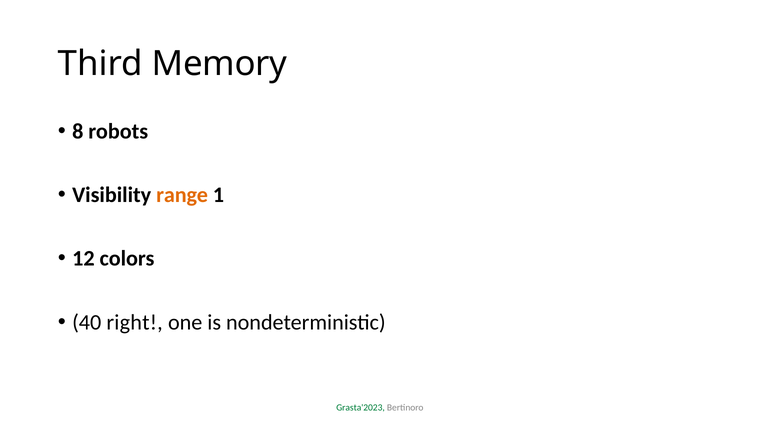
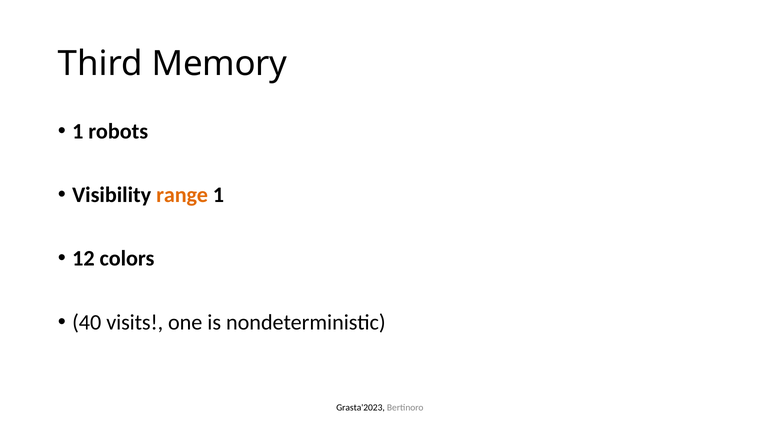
8 at (78, 131): 8 -> 1
right: right -> visits
Grasta'2023 colour: green -> black
